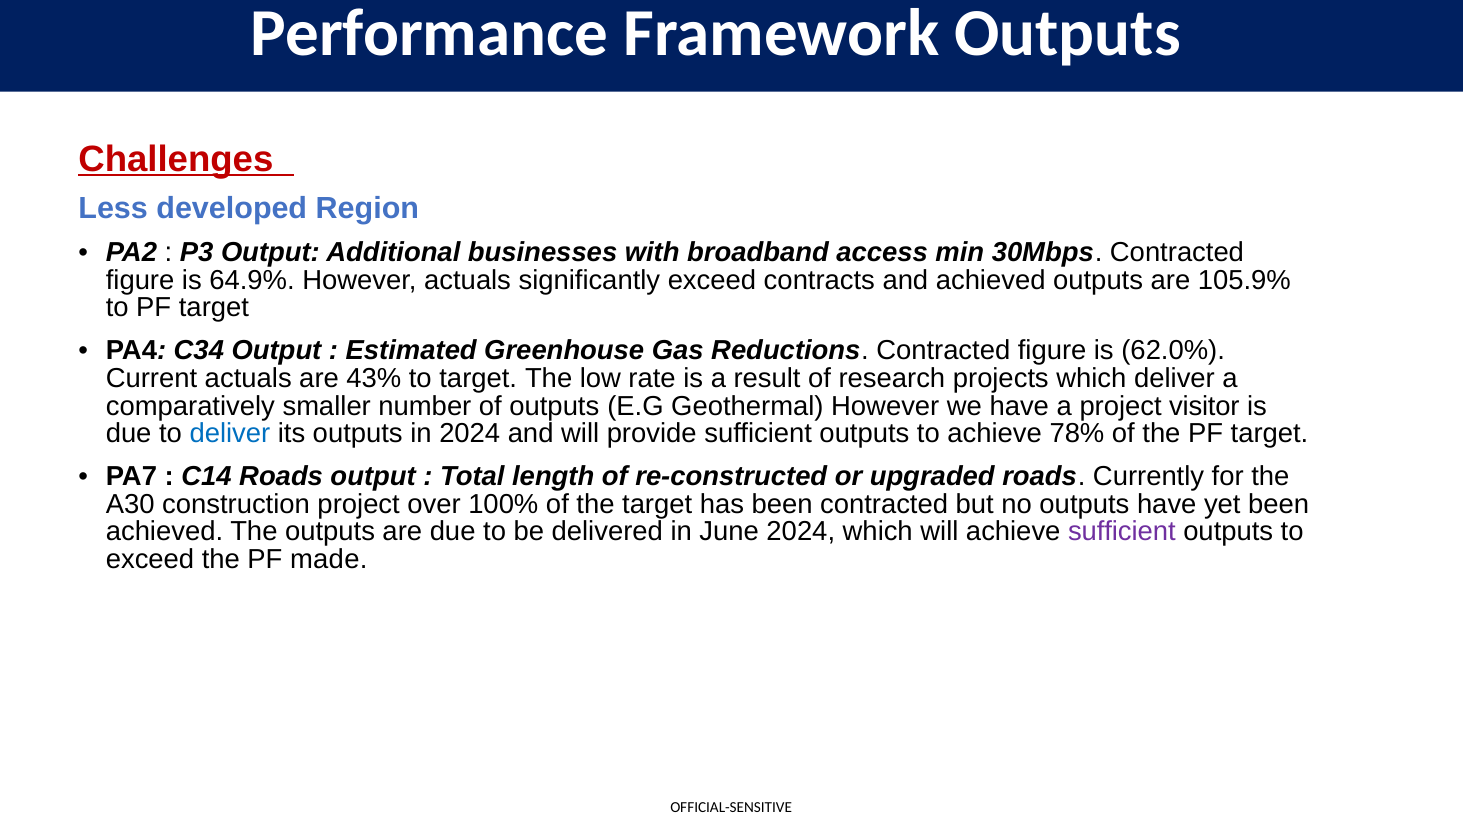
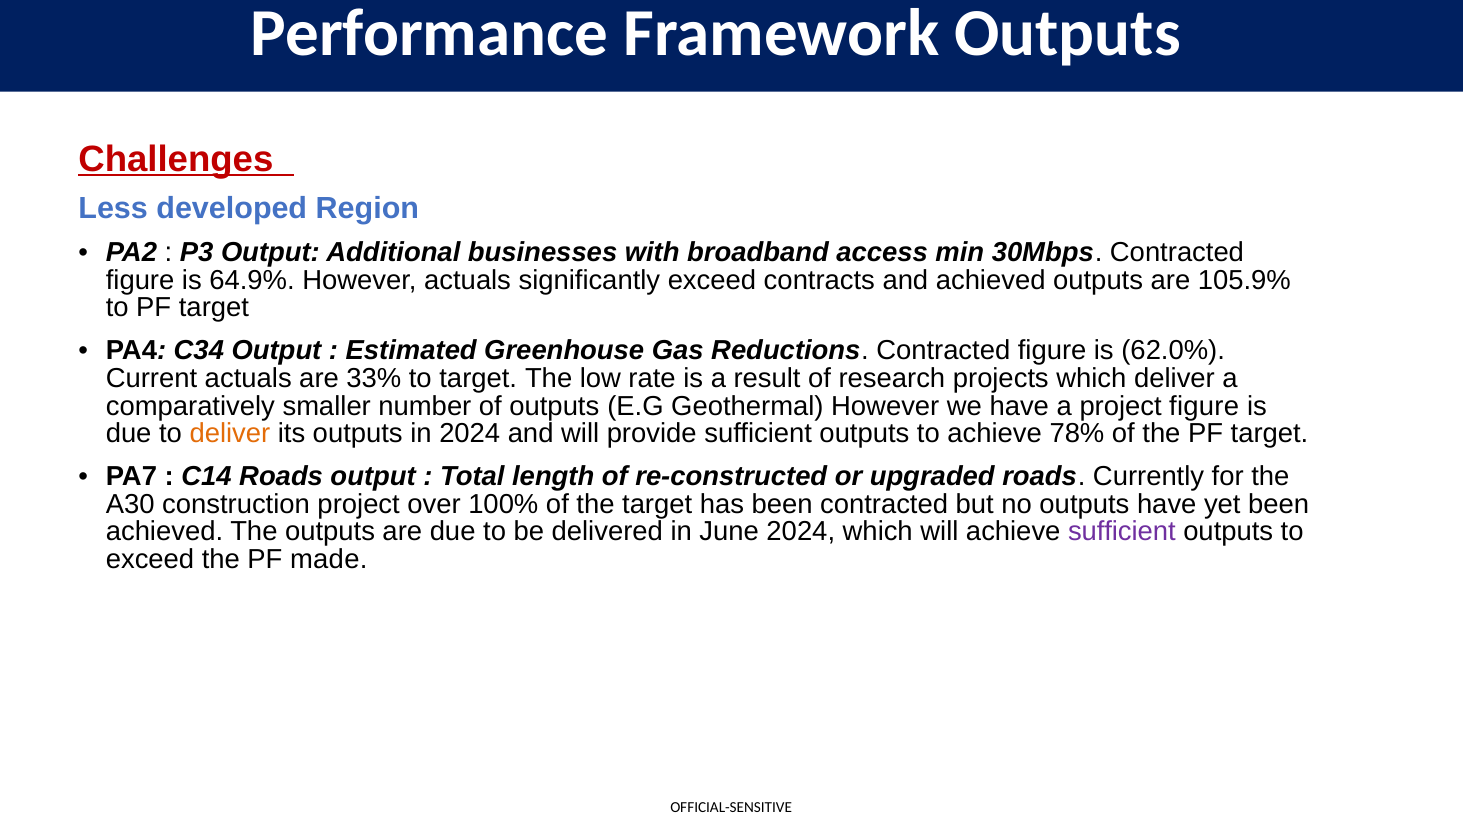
43%: 43% -> 33%
project visitor: visitor -> figure
deliver at (230, 434) colour: blue -> orange
